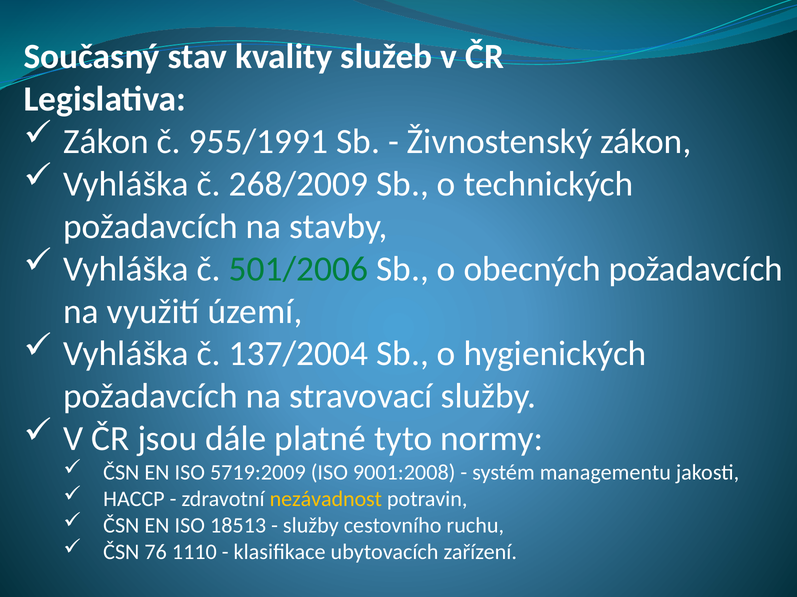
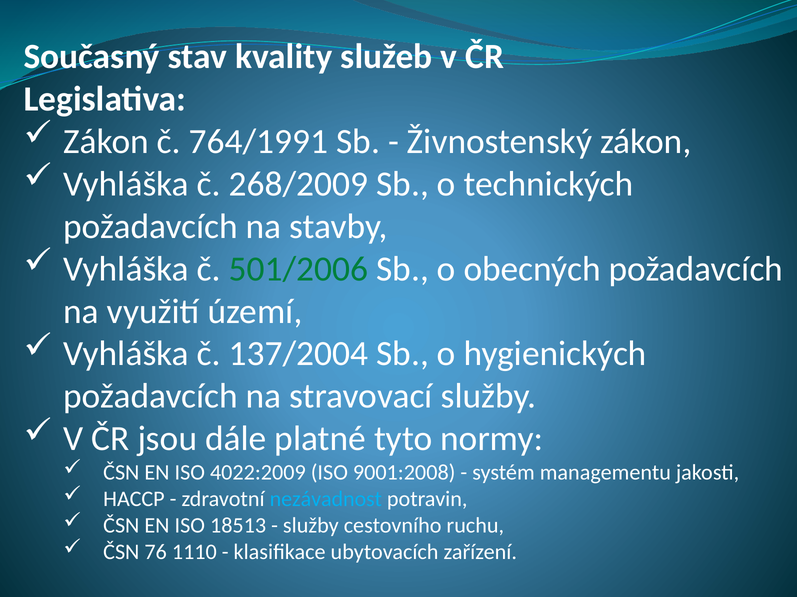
955/1991: 955/1991 -> 764/1991
5719:2009: 5719:2009 -> 4022:2009
nezávadnost colour: yellow -> light blue
